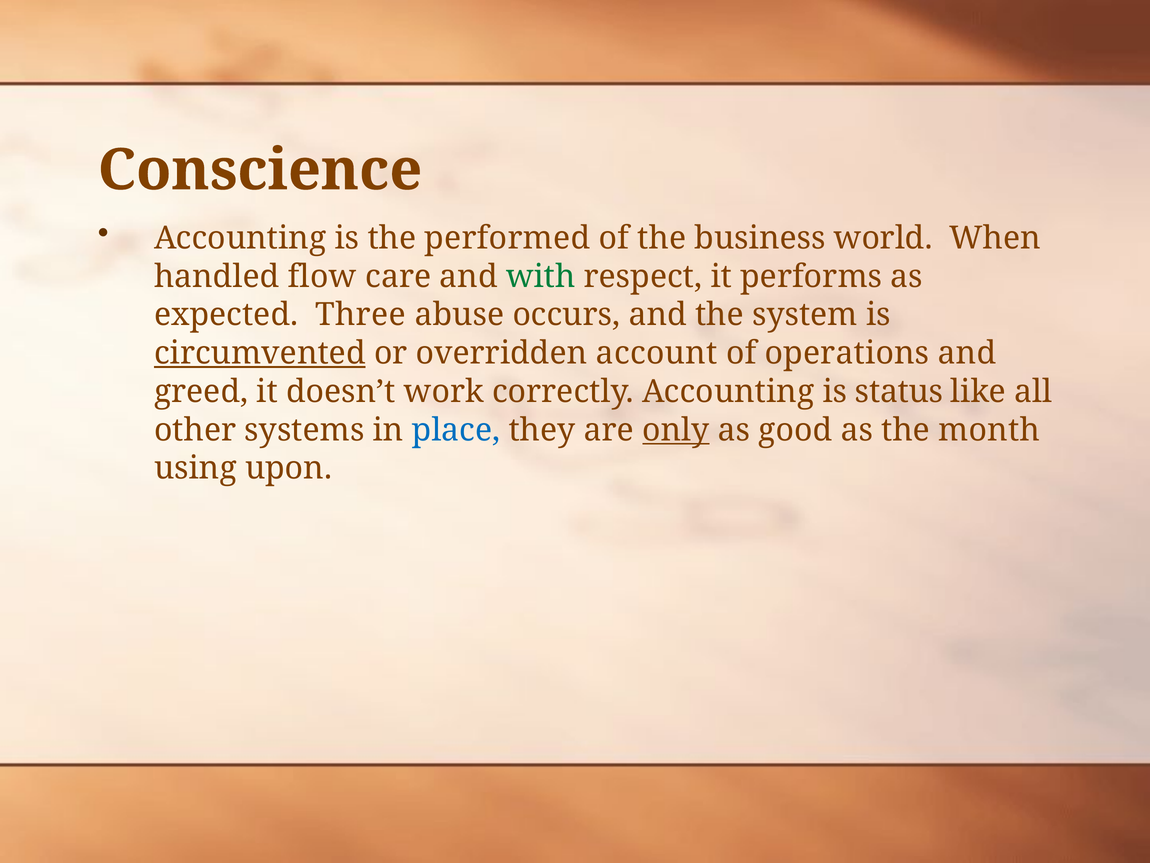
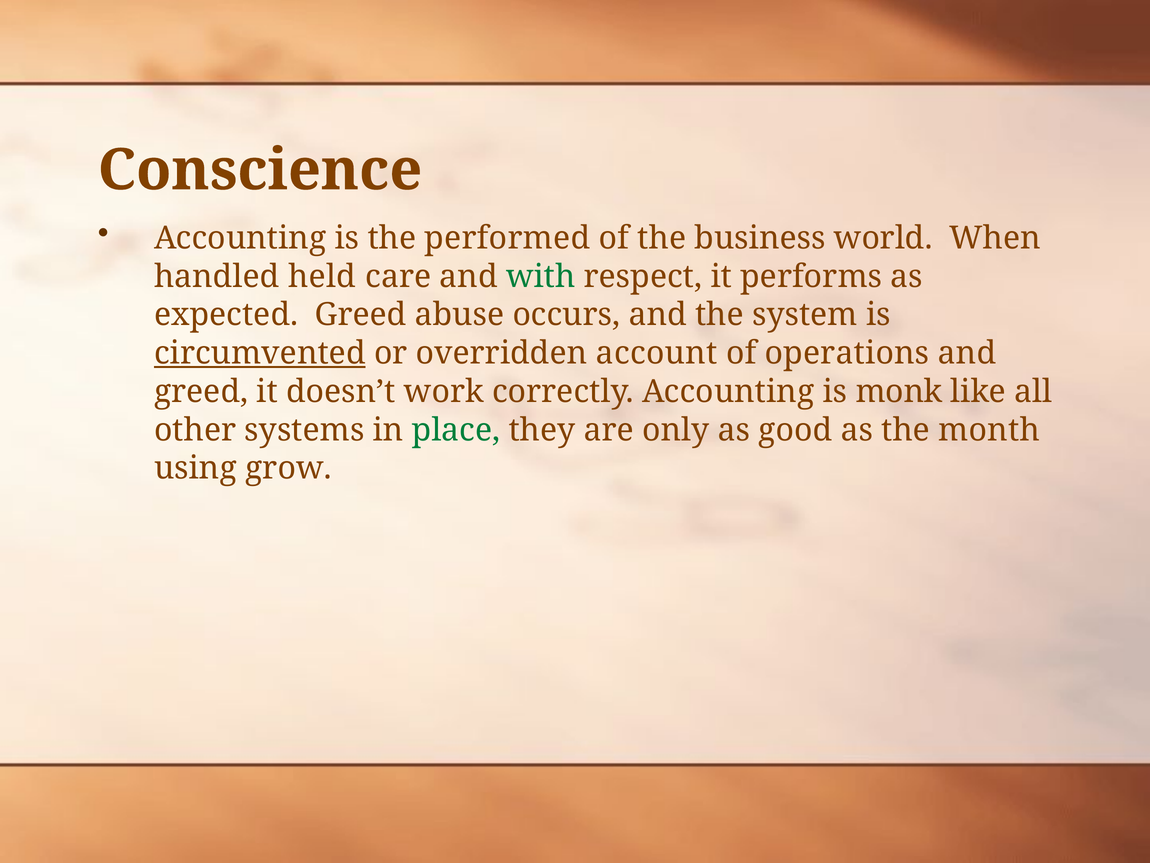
flow: flow -> held
expected Three: Three -> Greed
status: status -> monk
place colour: blue -> green
only underline: present -> none
upon: upon -> grow
